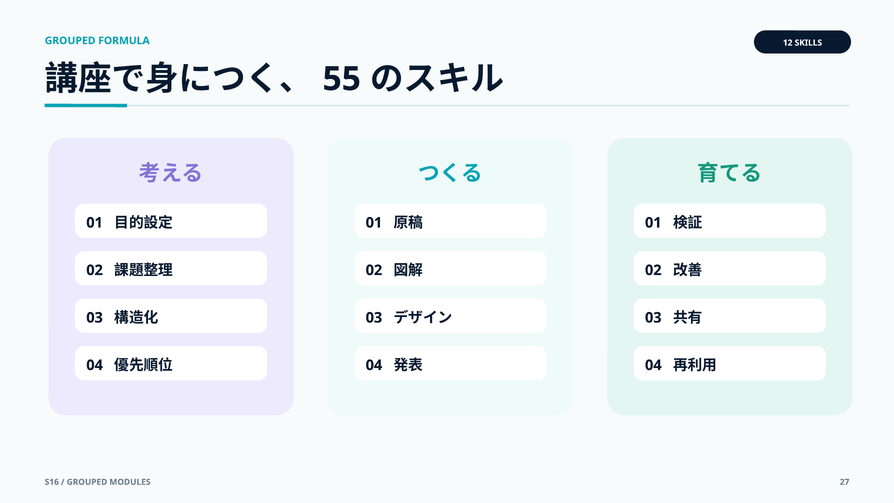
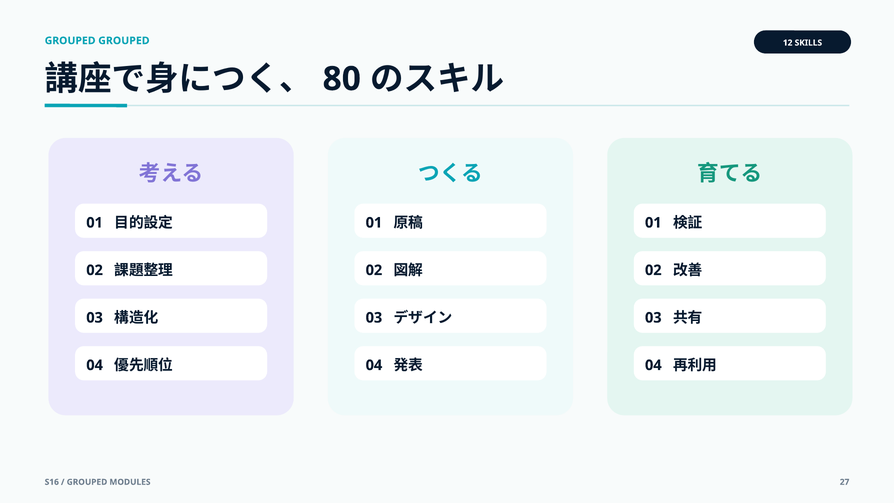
GROUPED FORMULA: FORMULA -> GROUPED
55: 55 -> 80
